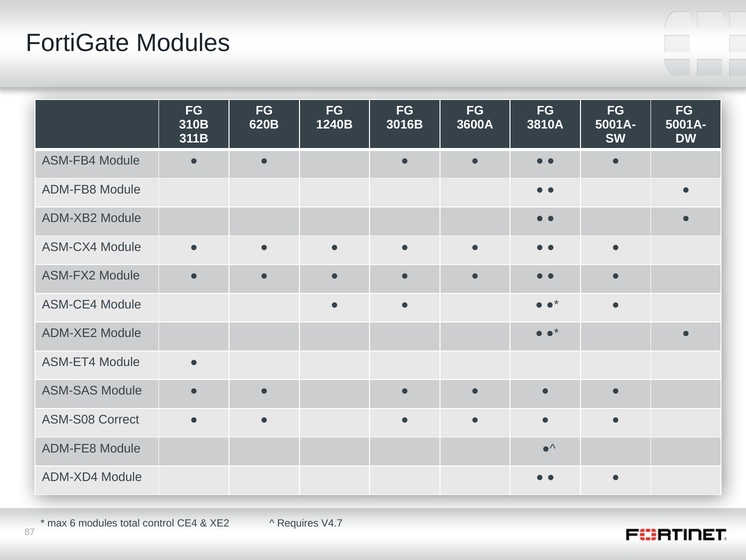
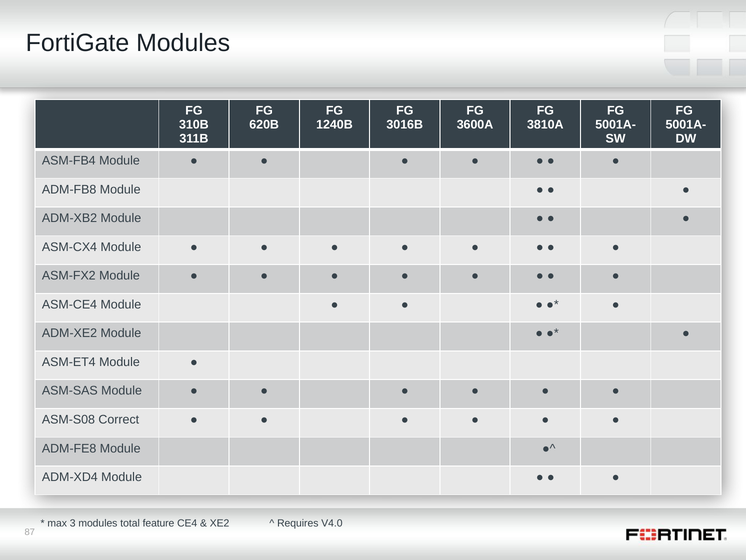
6: 6 -> 3
control: control -> feature
V4.7: V4.7 -> V4.0
